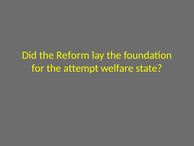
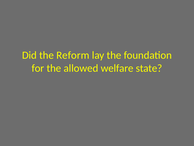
attempt: attempt -> allowed
